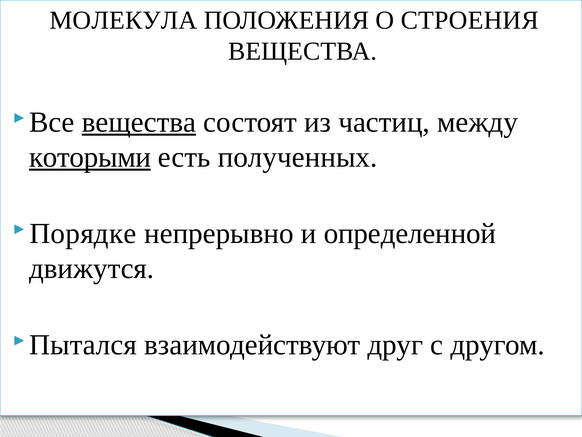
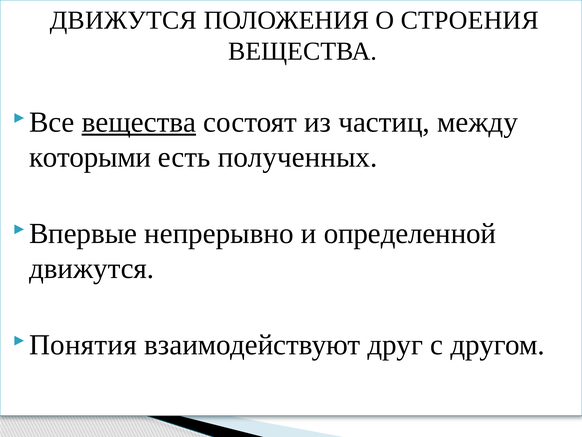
МОЛЕКУЛА at (123, 20): МОЛЕКУЛА -> ДВИЖУТСЯ
которыми underline: present -> none
Порядке: Порядке -> Впервые
Пытался: Пытался -> Понятия
